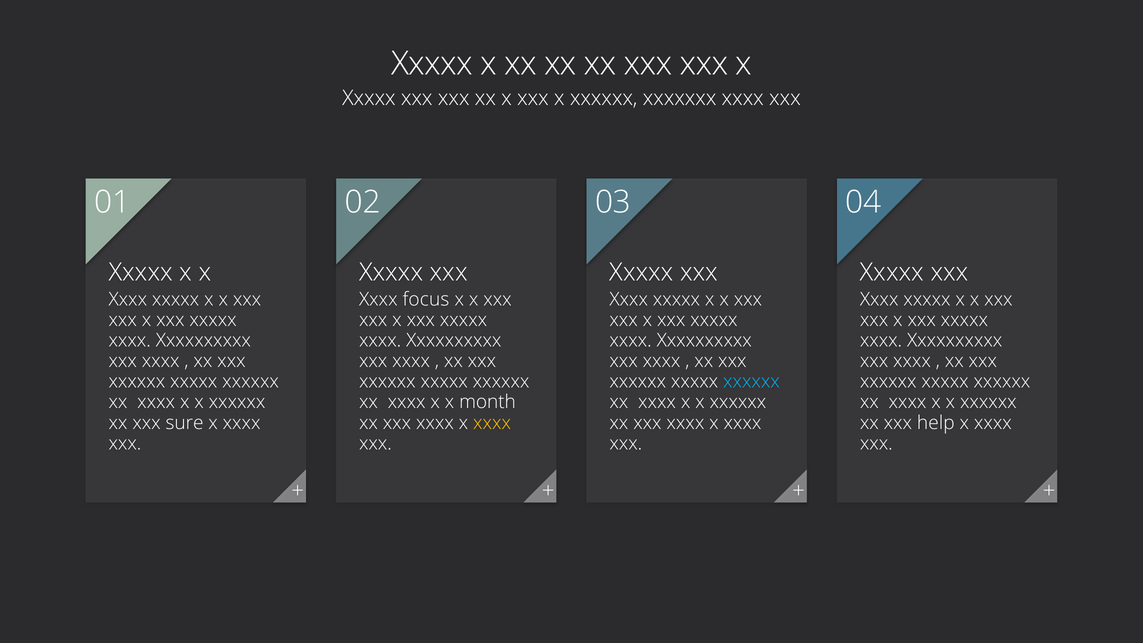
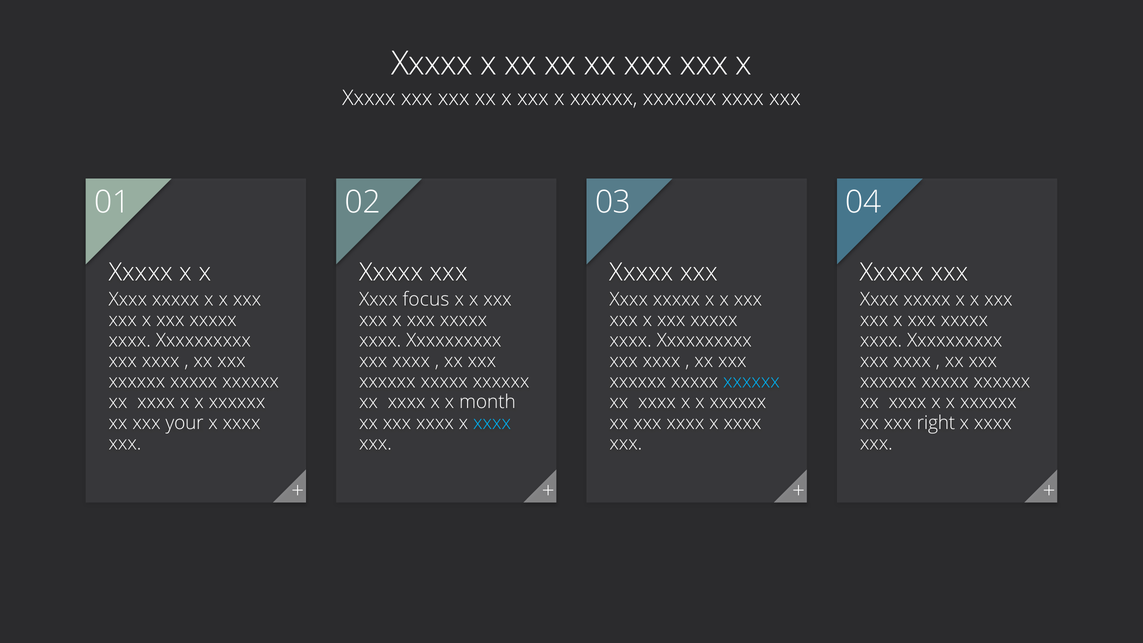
sure: sure -> your
xxxx at (492, 423) colour: yellow -> light blue
help: help -> right
